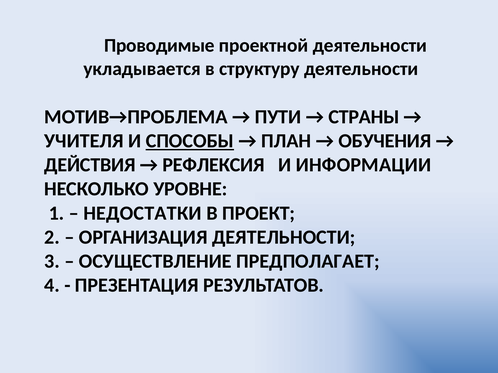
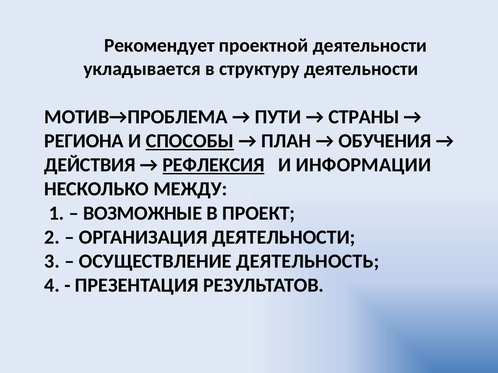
Проводимые: Проводимые -> Рекомендует
УЧИТЕЛЯ: УЧИТЕЛЯ -> РЕГИОНА
РЕФЛЕКСИЯ underline: none -> present
УРОВНЕ: УРОВНЕ -> МЕЖДУ
НЕДОСТАТКИ: НЕДОСТАТКИ -> ВОЗМОЖНЫЕ
ПРЕДПОЛАГАЕТ: ПРЕДПОЛАГАЕТ -> ДЕЯТЕЛЬНОСТЬ
